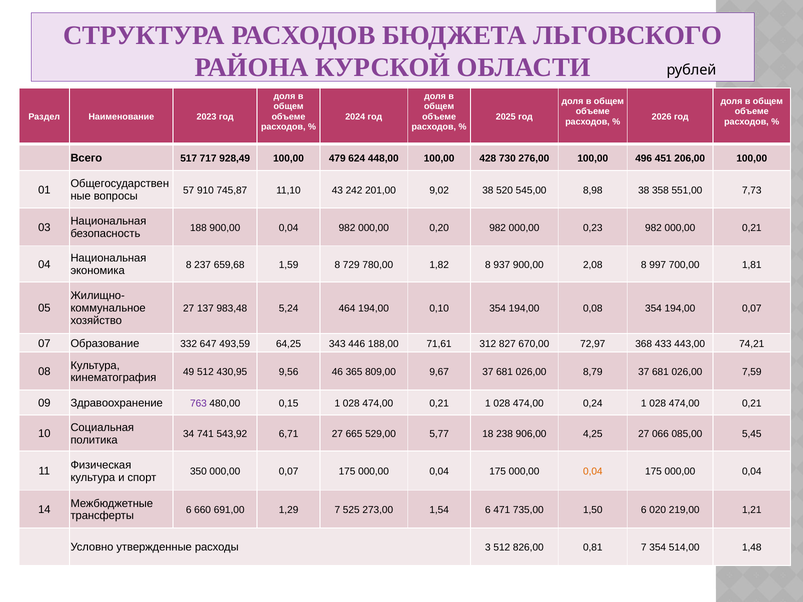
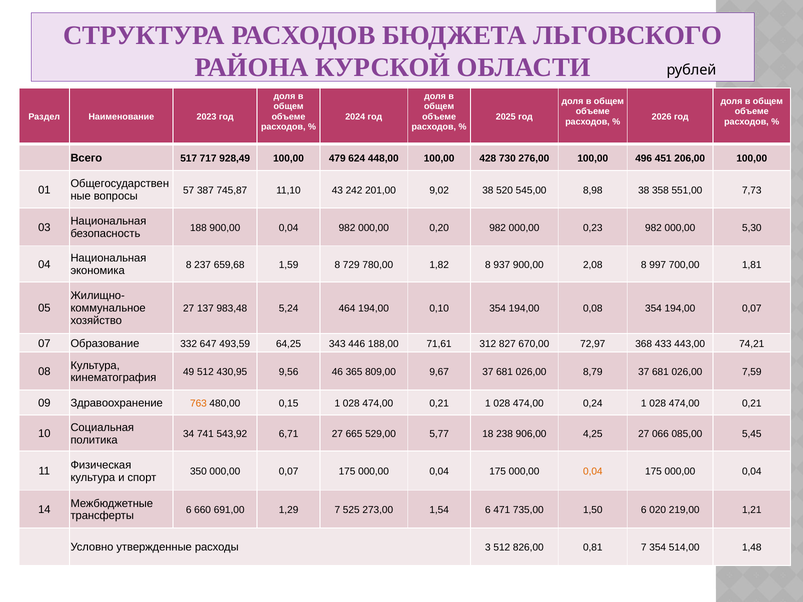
910: 910 -> 387
000,00 0,21: 0,21 -> 5,30
763 colour: purple -> orange
